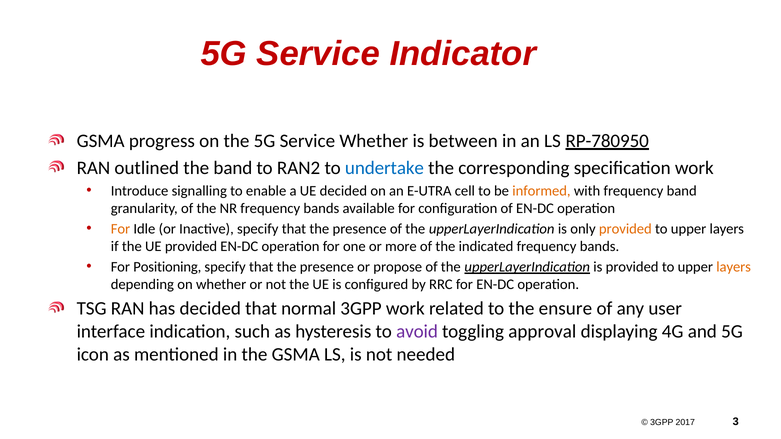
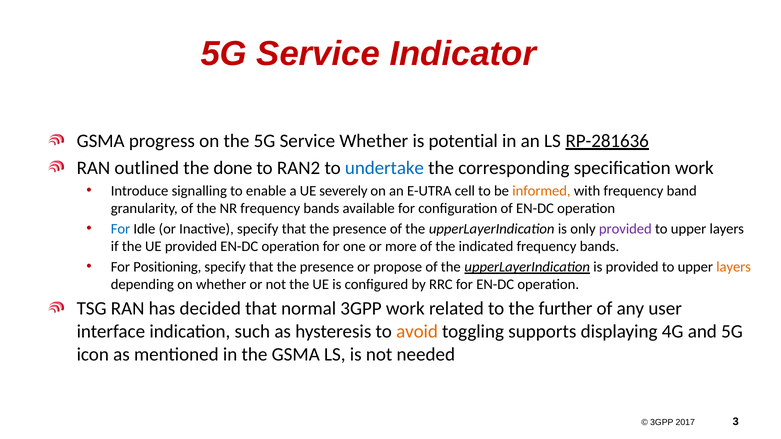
between: between -> potential
RP-780950: RP-780950 -> RP-281636
the band: band -> done
UE decided: decided -> severely
For at (120, 229) colour: orange -> blue
provided at (625, 229) colour: orange -> purple
ensure: ensure -> further
avoid colour: purple -> orange
approval: approval -> supports
